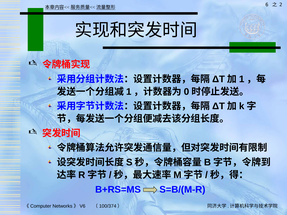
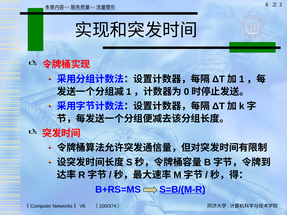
S=B/(M-R underline: none -> present
